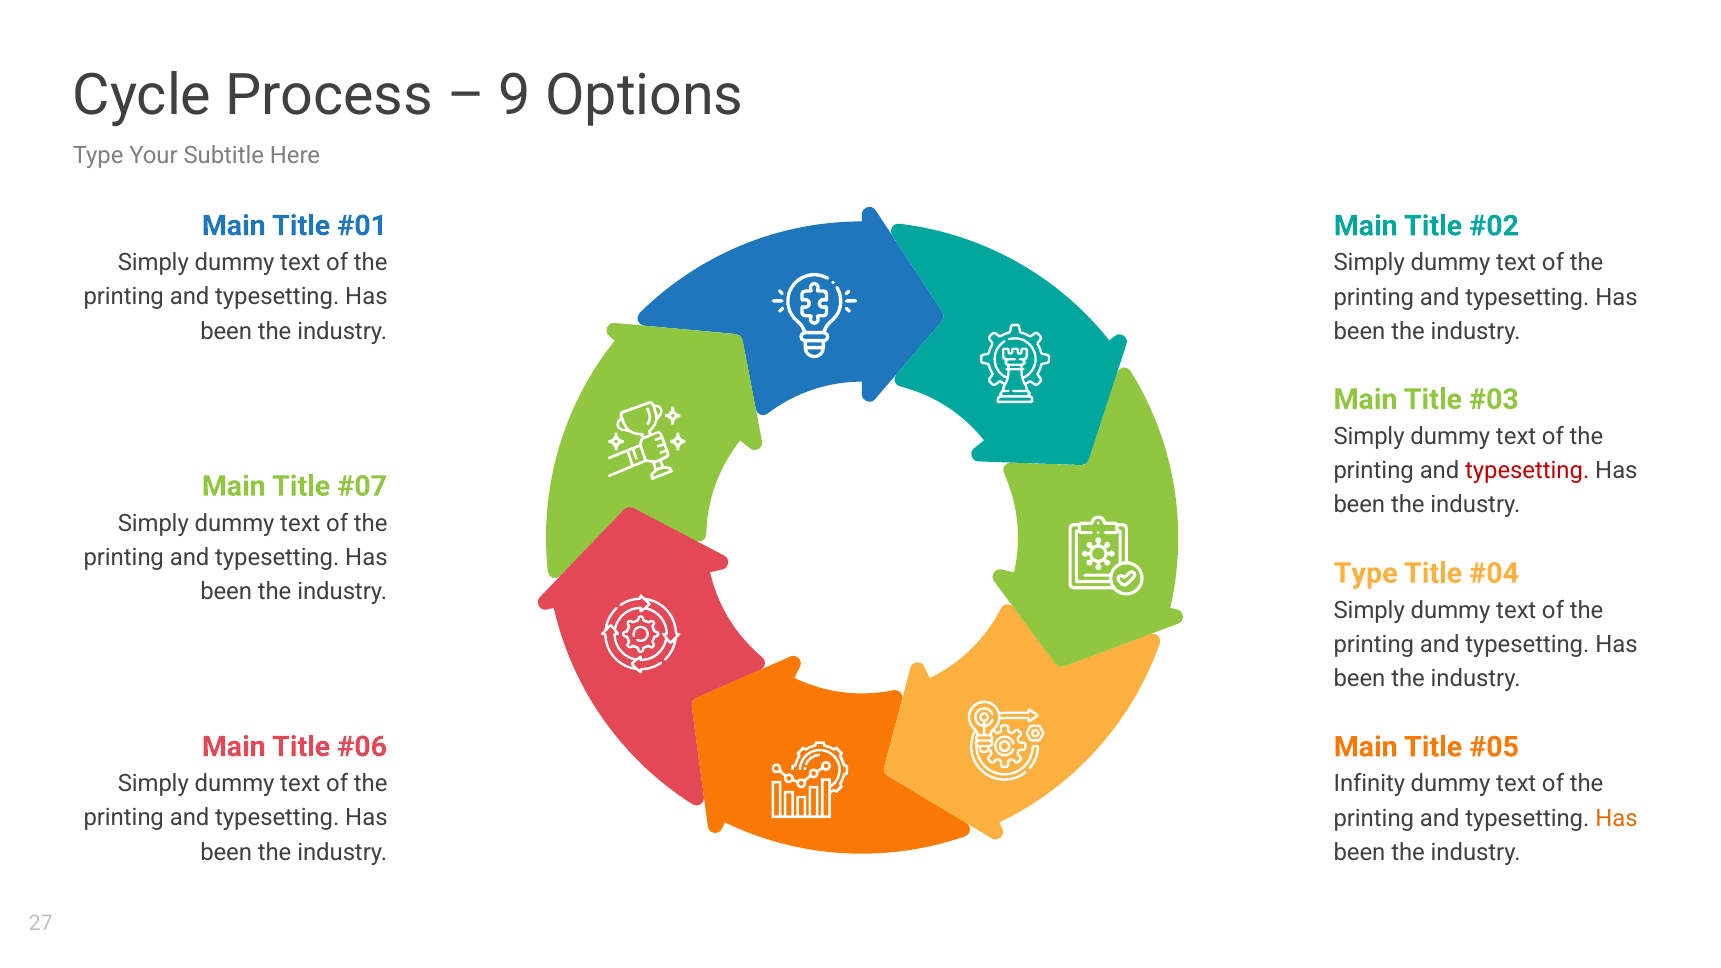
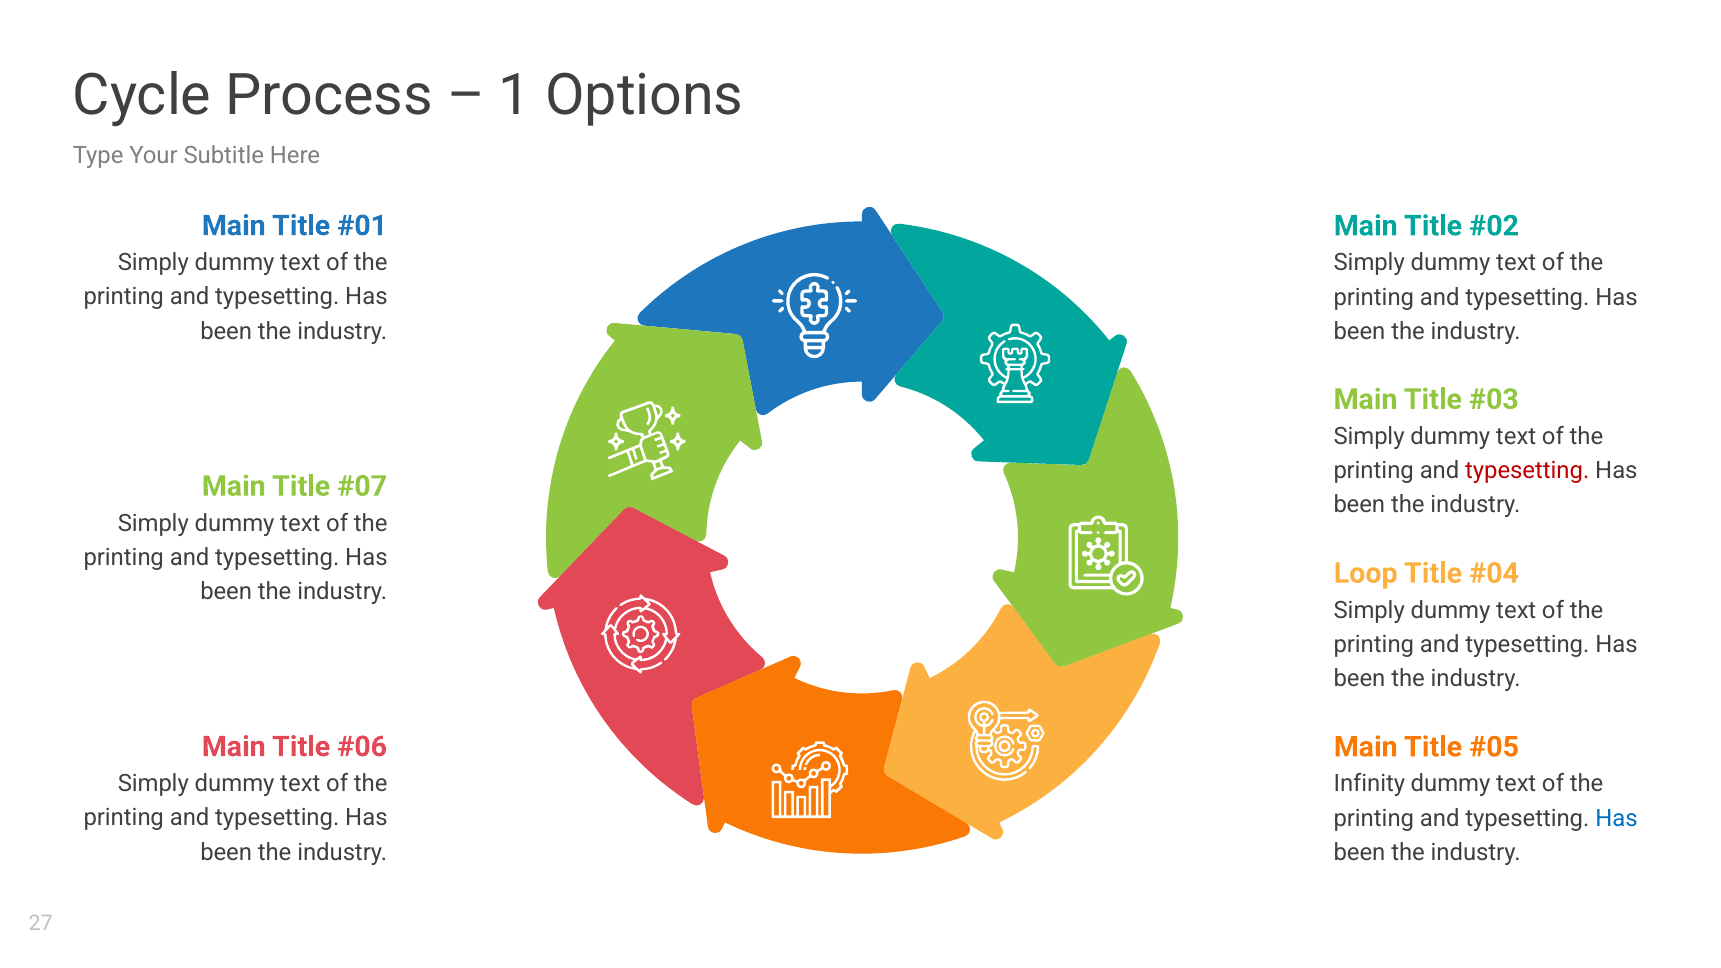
9: 9 -> 1
Type at (1366, 573): Type -> Loop
Has at (1616, 818) colour: orange -> blue
